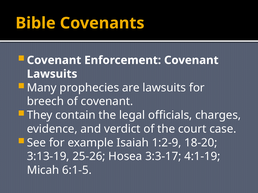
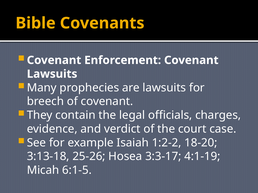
1:2-9: 1:2-9 -> 1:2-2
3:13-19: 3:13-19 -> 3:13-18
